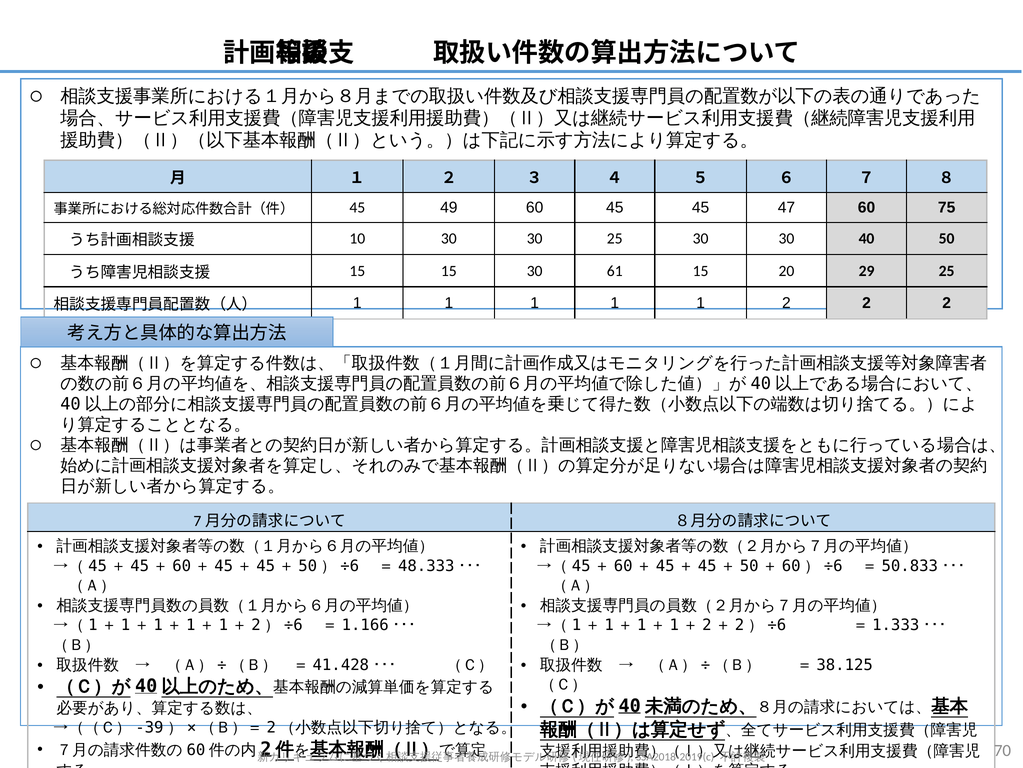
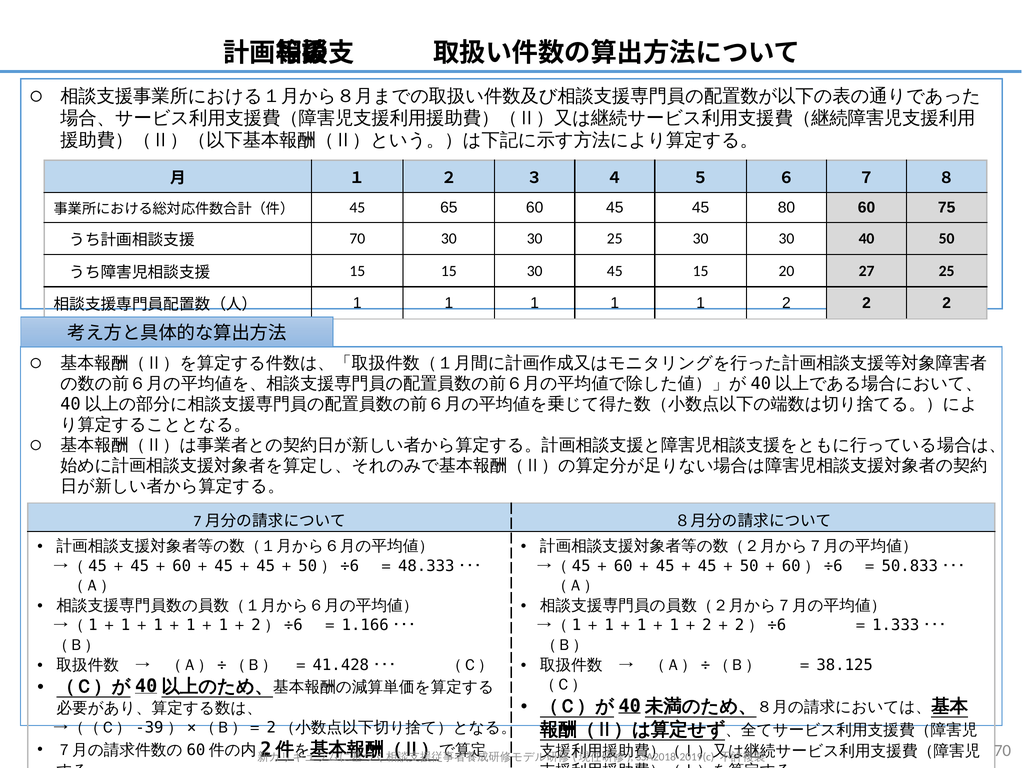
49: 49 -> 65
47: 47 -> 80
10 at (357, 239): 10 -> 70
30 61: 61 -> 45
29: 29 -> 27
